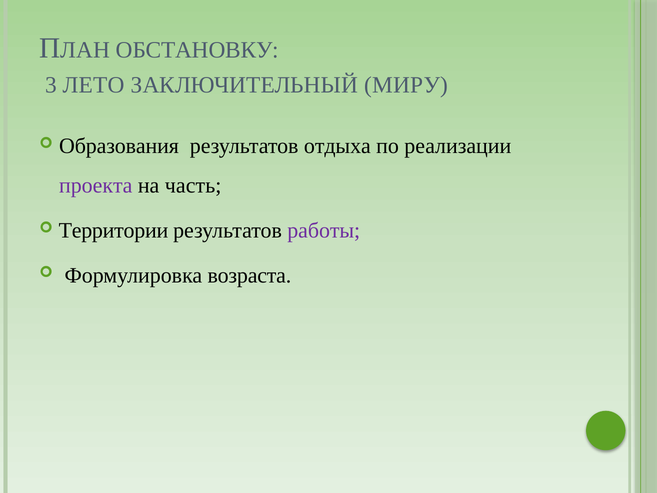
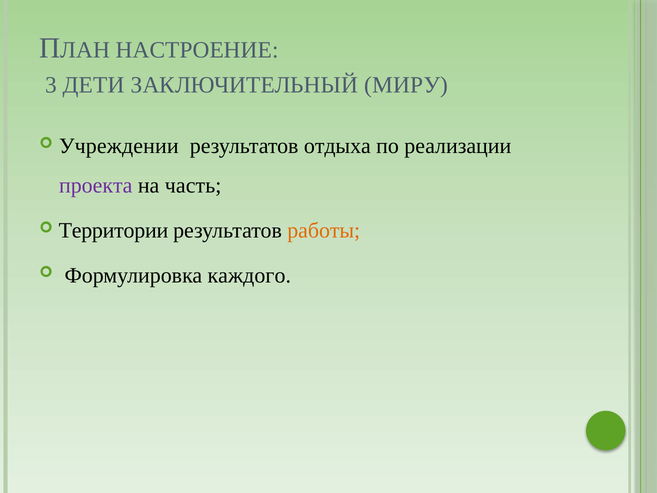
ОБСТАНОВКУ: ОБСТАНОВКУ -> НАСТРОЕНИЕ
ЛЕТО: ЛЕТО -> ДЕТИ
Образования: Образования -> Учреждении
работы colour: purple -> orange
возраста: возраста -> каждого
